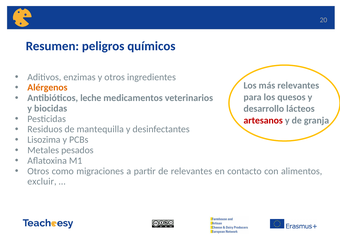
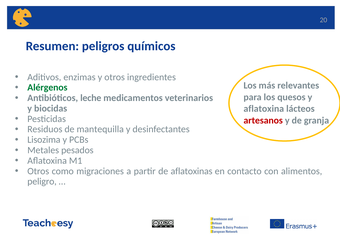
Alérgenos colour: orange -> green
desarrollo at (264, 109): desarrollo -> aflatoxina
de relevantes: relevantes -> aflatoxinas
excluir: excluir -> peligro
